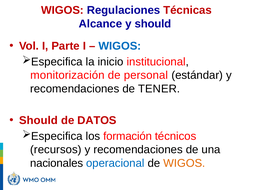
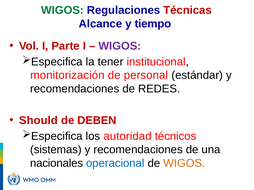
WIGOS at (62, 10) colour: red -> green
y should: should -> tiempo
WIGOS at (120, 46) colour: blue -> purple
inicio: inicio -> tener
TENER: TENER -> REDES
DATOS: DATOS -> DEBEN
formación: formación -> autoridad
recursos: recursos -> sistemas
